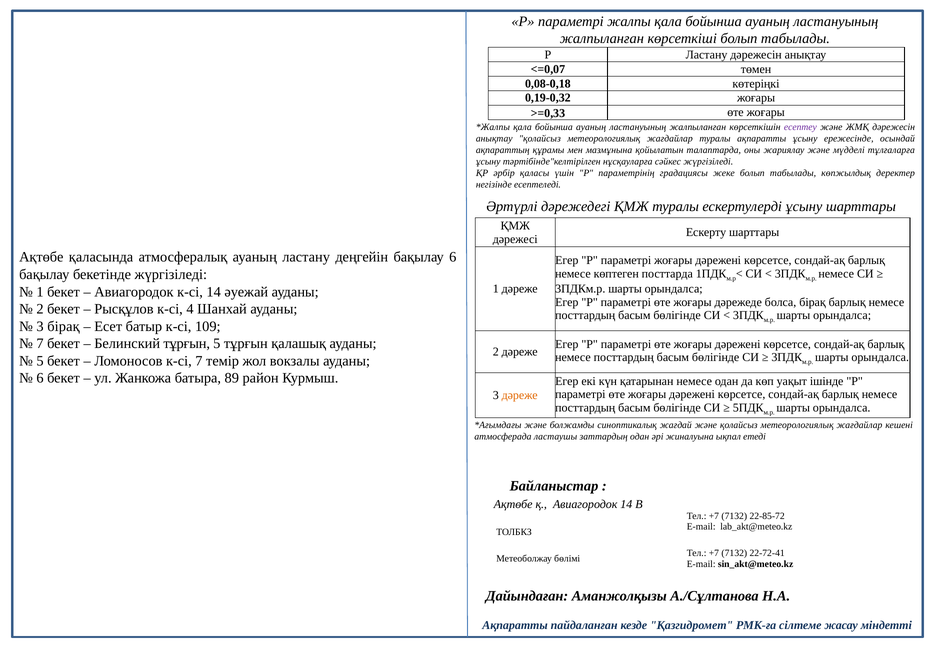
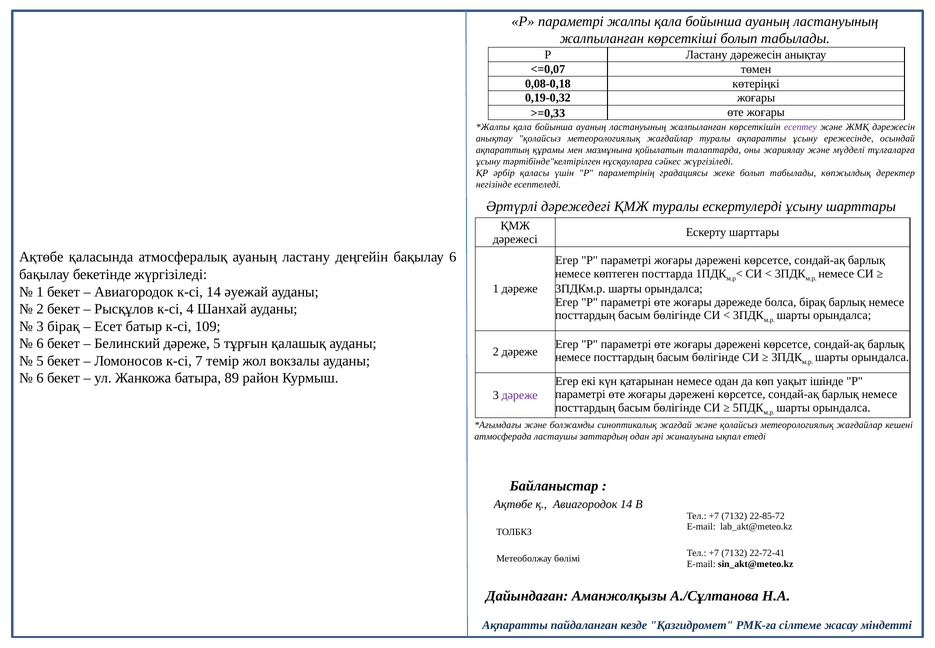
7 at (40, 343): 7 -> 6
Белинский тұрғын: тұрғын -> дәреже
дәреже at (520, 395) colour: orange -> purple
